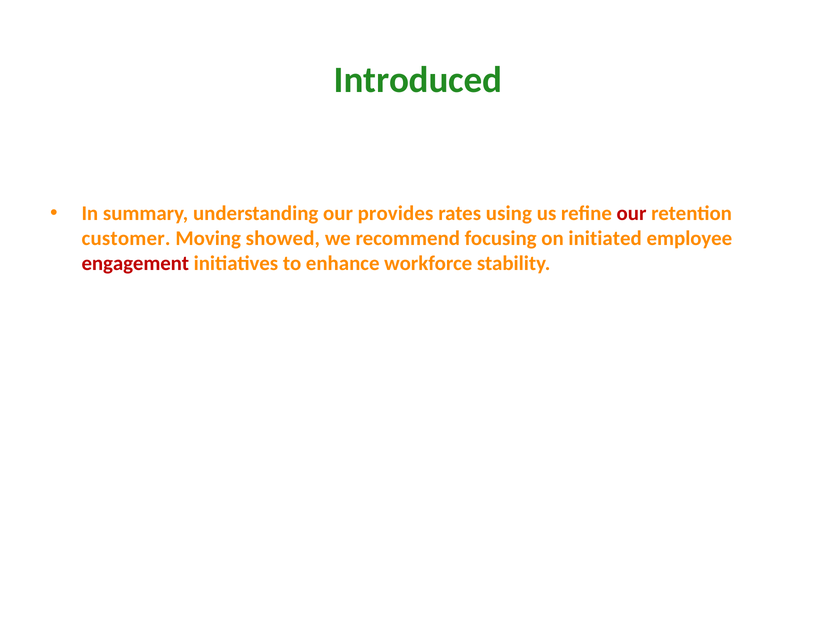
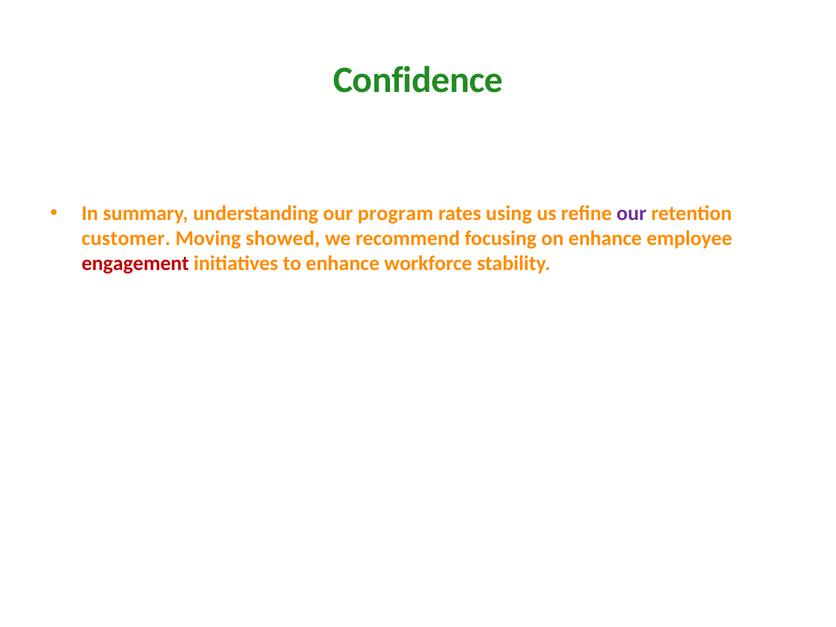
Introduced: Introduced -> Confidence
provides: provides -> program
our at (632, 213) colour: red -> purple
on initiated: initiated -> enhance
